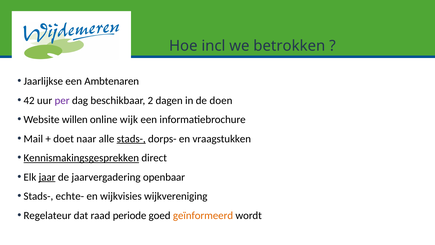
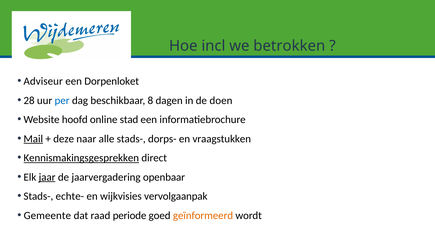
Jaarlijkse: Jaarlijkse -> Adviseur
Ambtenaren: Ambtenaren -> Dorpenloket
42: 42 -> 28
per colour: purple -> blue
2: 2 -> 8
willen: willen -> hoofd
wijk: wijk -> stad
Mail underline: none -> present
doet: doet -> deze
stads- at (131, 139) underline: present -> none
wijkvereniging: wijkvereniging -> vervolgaanpak
Regelateur: Regelateur -> Gemeente
